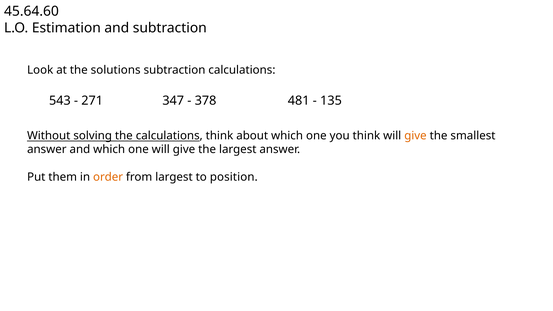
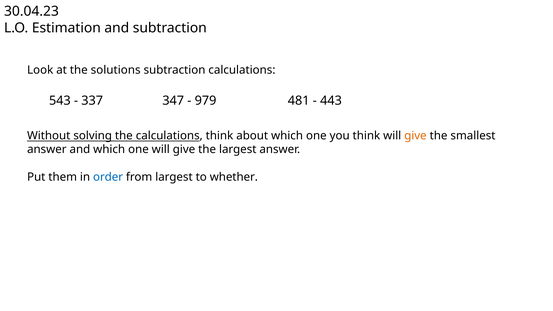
45.64.60: 45.64.60 -> 30.04.23
271: 271 -> 337
378: 378 -> 979
135: 135 -> 443
order colour: orange -> blue
position: position -> whether
